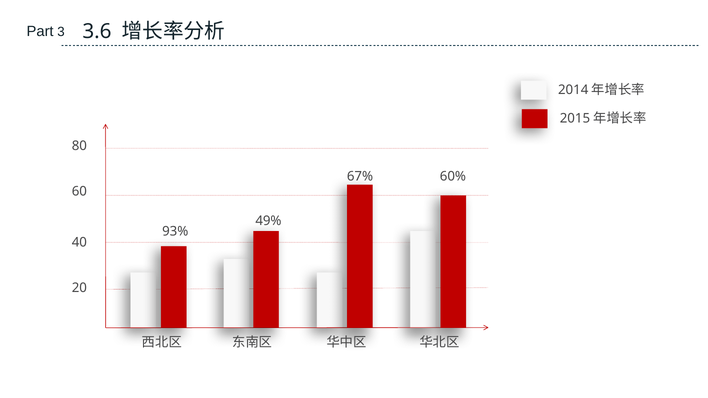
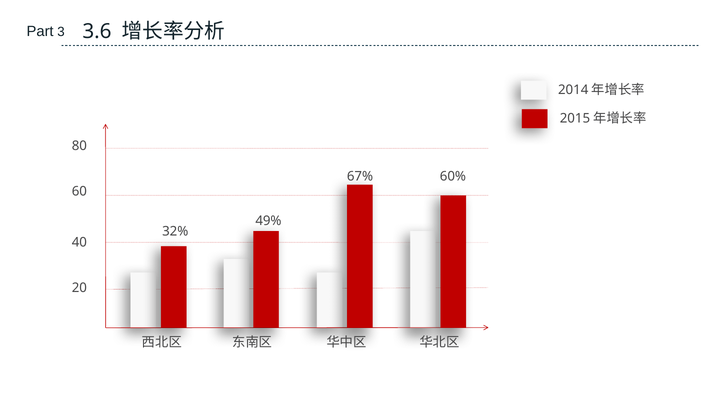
93%: 93% -> 32%
